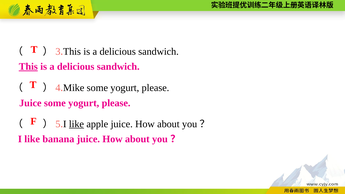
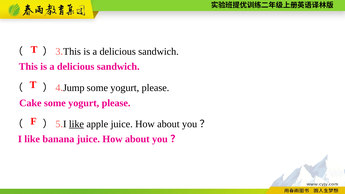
This at (28, 67) underline: present -> none
Mike: Mike -> Jump
Juice at (30, 103): Juice -> Cake
